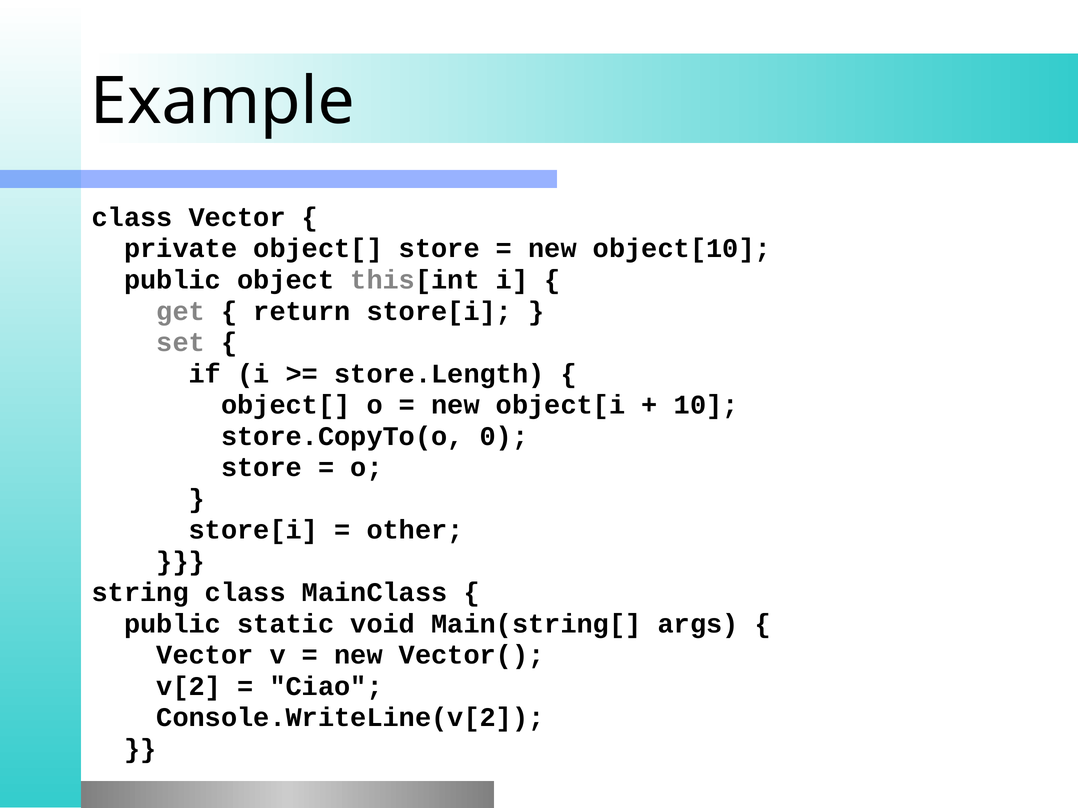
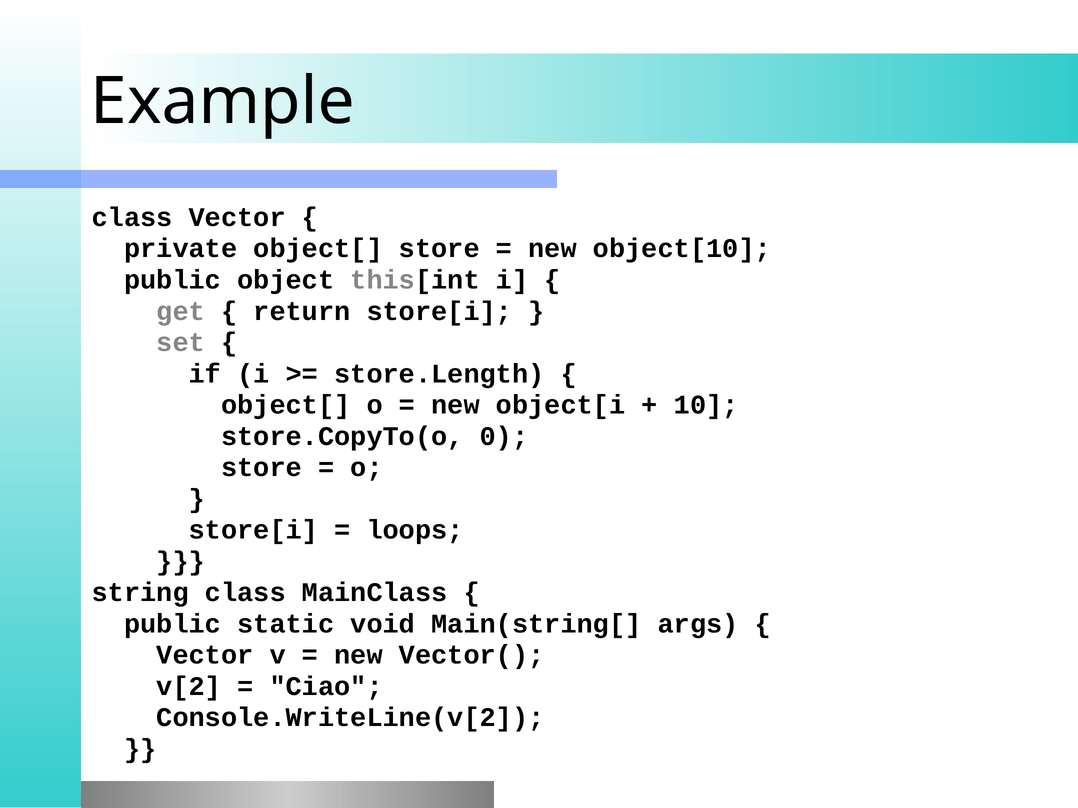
other: other -> loops
